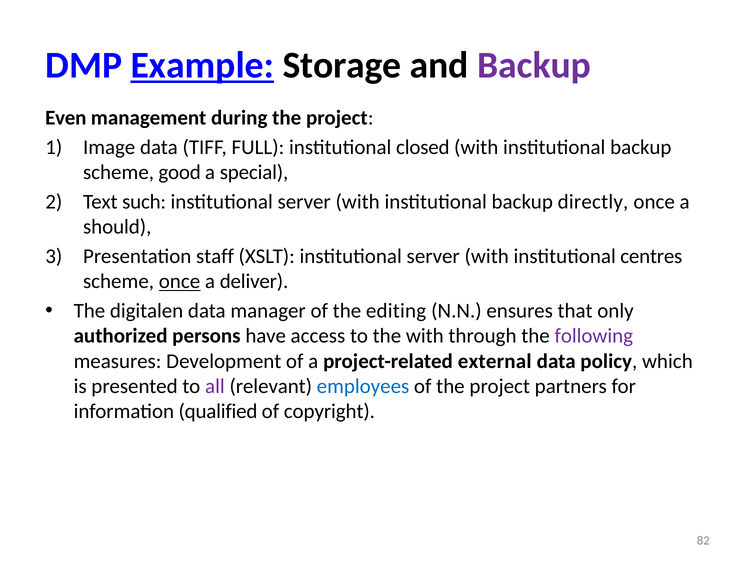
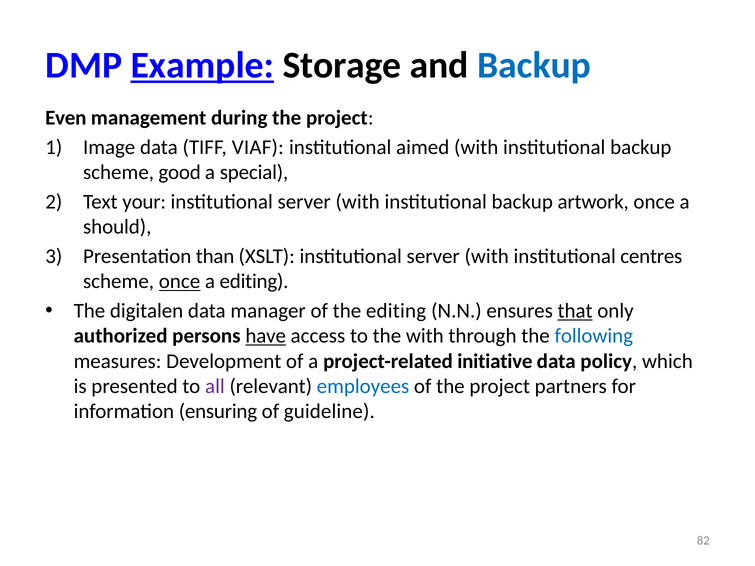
Backup at (534, 66) colour: purple -> blue
FULL: FULL -> VIAF
closed: closed -> aimed
such: such -> your
directly: directly -> artwork
staff: staff -> than
a deliver: deliver -> editing
that underline: none -> present
have underline: none -> present
following colour: purple -> blue
external: external -> initiative
qualified: qualified -> ensuring
copyright: copyright -> guideline
